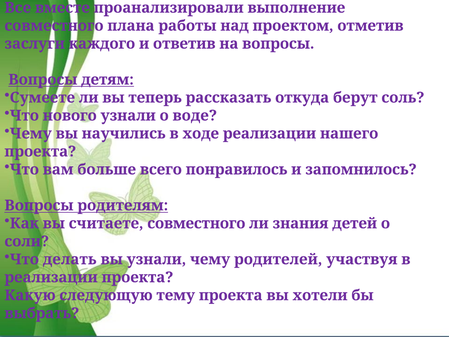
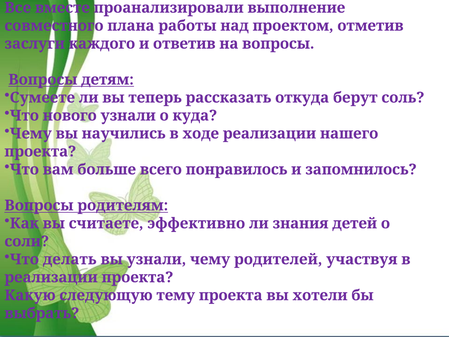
воде: воде -> куда
считаете совместного: совместного -> эффективно
